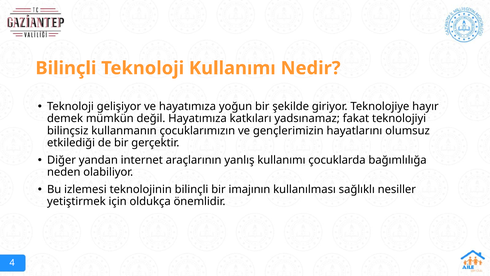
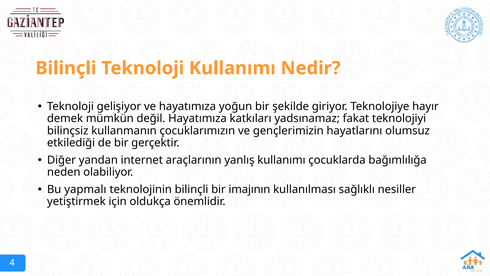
izlemesi: izlemesi -> yapmalı
